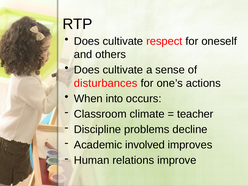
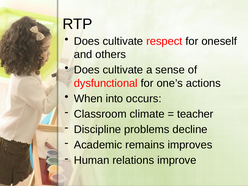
disturbances: disturbances -> dysfunctional
involved: involved -> remains
